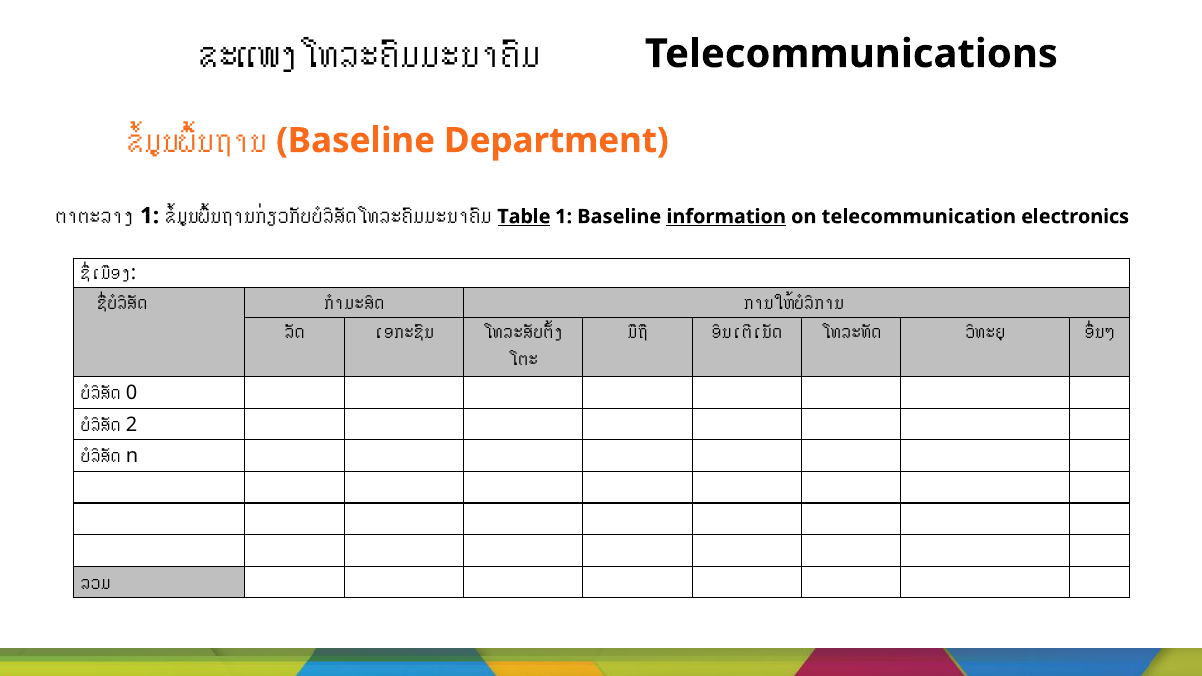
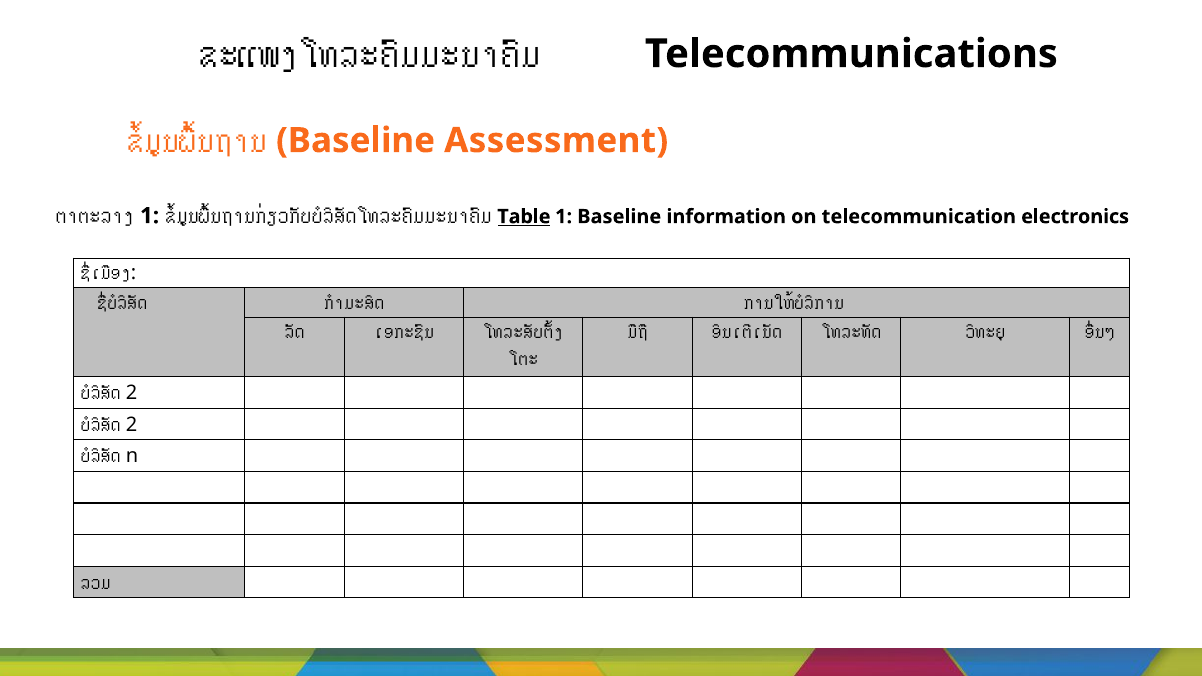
Department: Department -> Assessment
information underline: present -> none
0 at (132, 393): 0 -> 2
